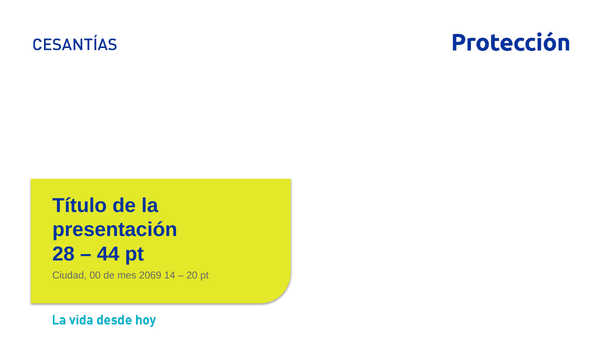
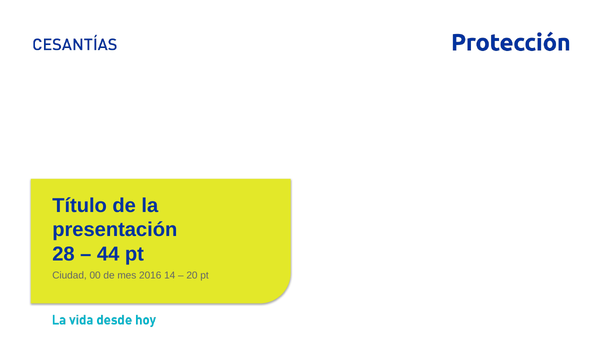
2069: 2069 -> 2016
